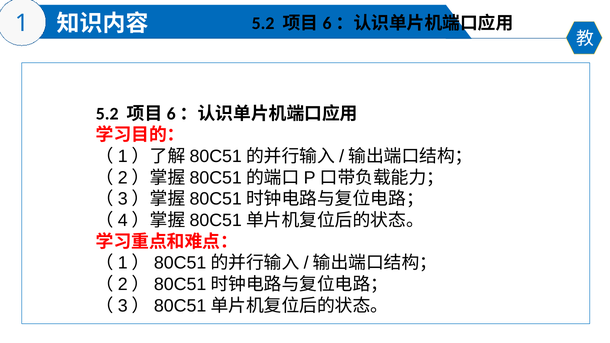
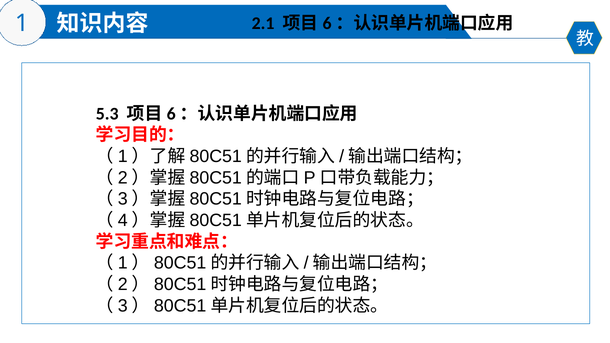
5.2 at (263, 24): 5.2 -> 2.1
5.2 at (107, 114): 5.2 -> 5.3
